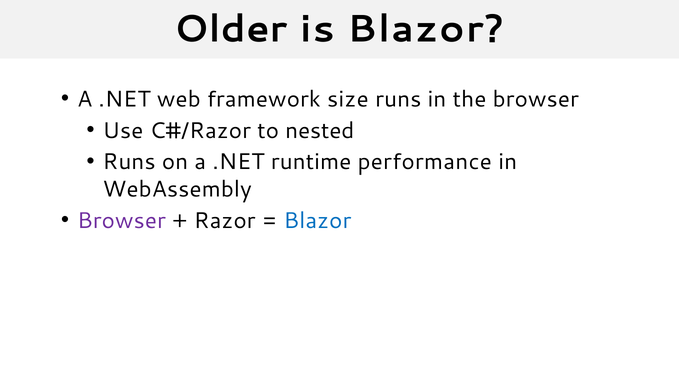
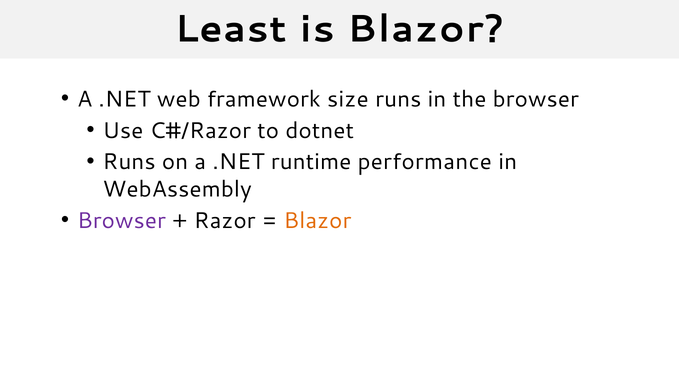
Older: Older -> Least
nested: nested -> dotnet
Blazor at (317, 221) colour: blue -> orange
